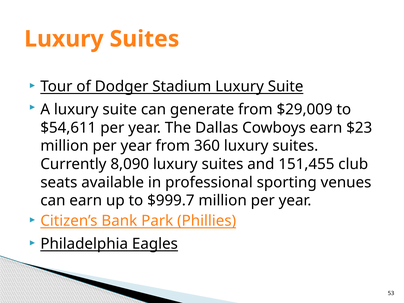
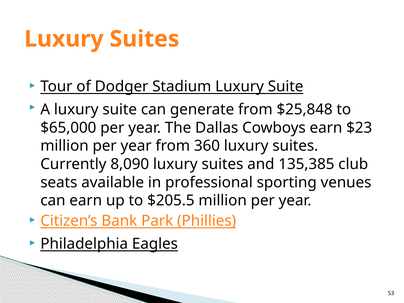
$29,009: $29,009 -> $25,848
$54,611: $54,611 -> $65,000
151,455: 151,455 -> 135,385
$999.7: $999.7 -> $205.5
